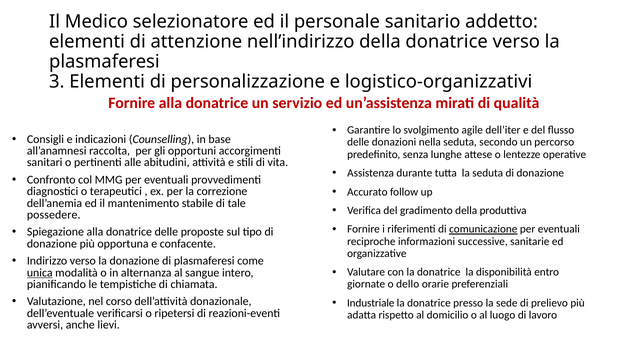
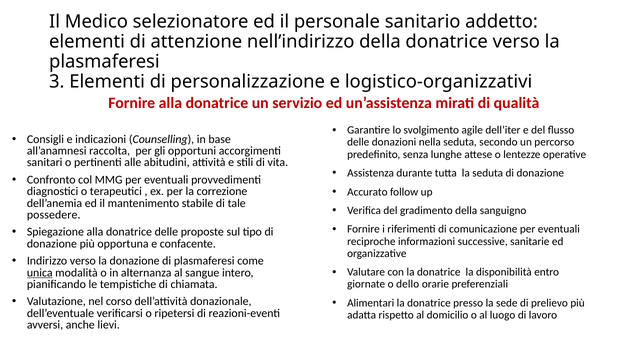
produttiva: produttiva -> sanguigno
comunicazione underline: present -> none
Industriale: Industriale -> Alimentari
